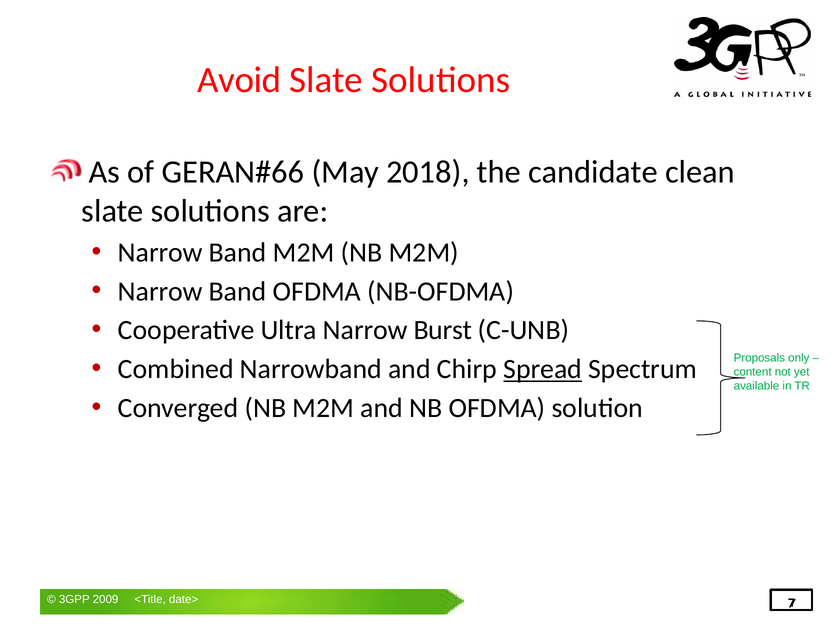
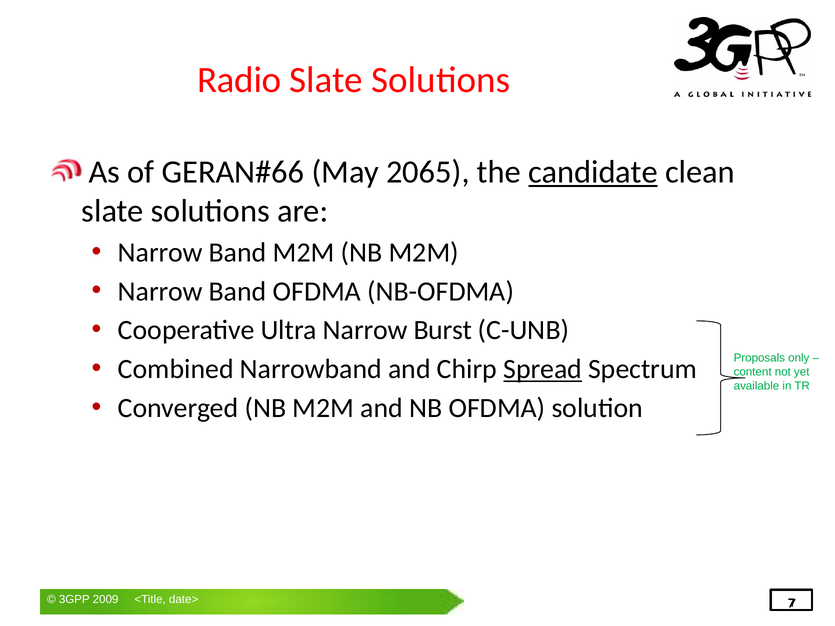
Avoid: Avoid -> Radio
2018: 2018 -> 2065
candidate underline: none -> present
